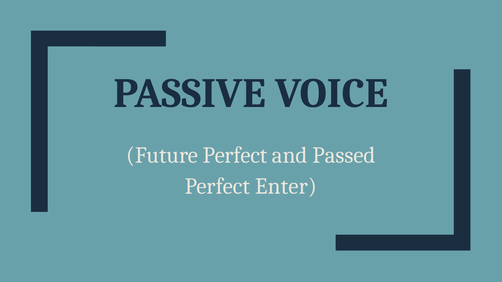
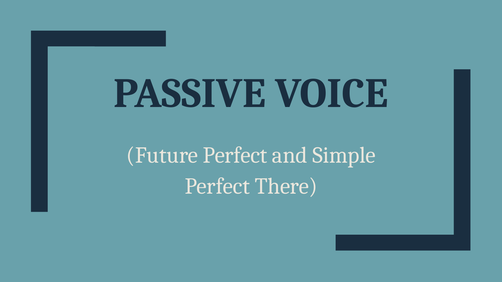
Passed: Passed -> Simple
Enter: Enter -> There
